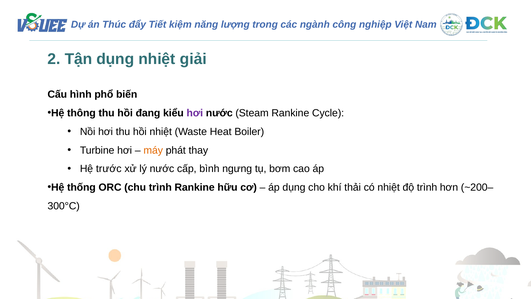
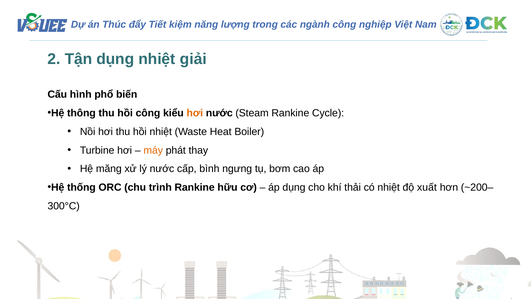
hồi đang: đang -> công
hơi at (195, 113) colour: purple -> orange
trước: trước -> măng
độ trình: trình -> xuất
